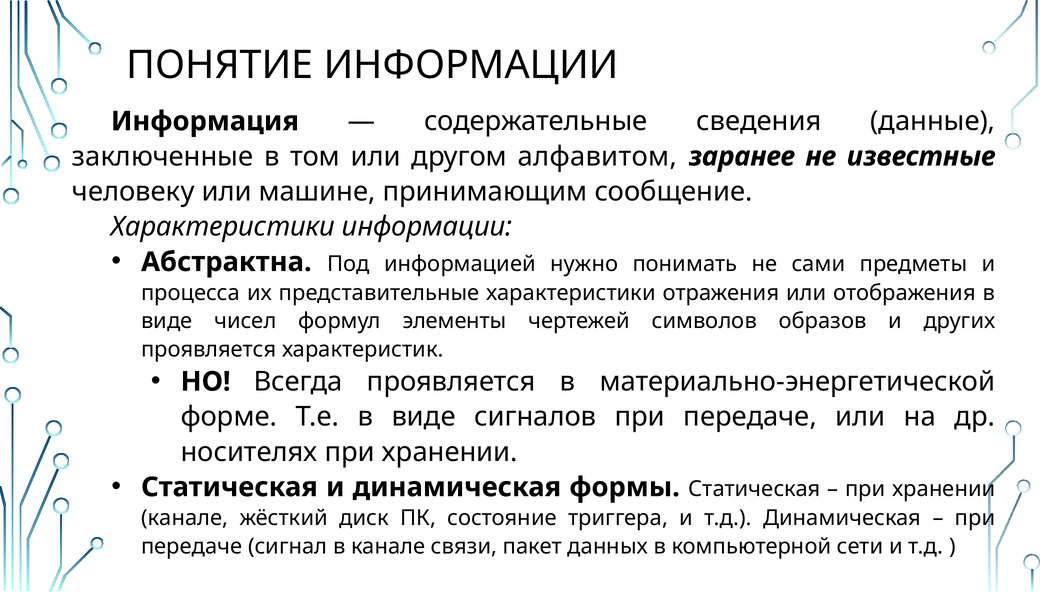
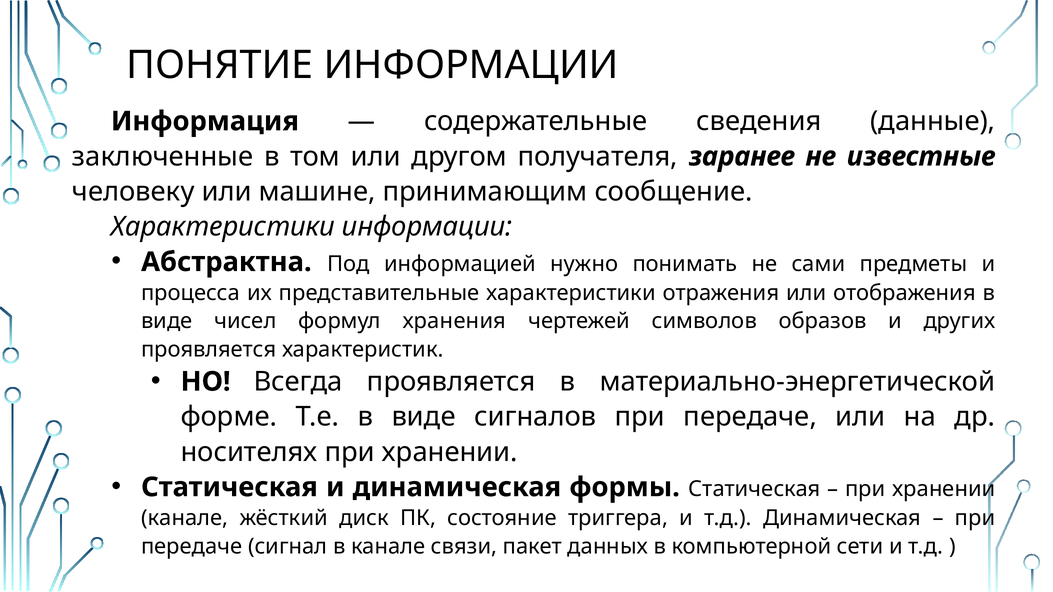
алфавитом: алфавитом -> получателя
элементы: элементы -> хранения
